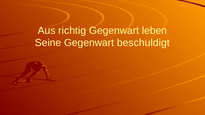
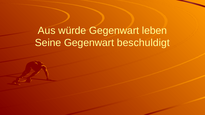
richtig: richtig -> würde
